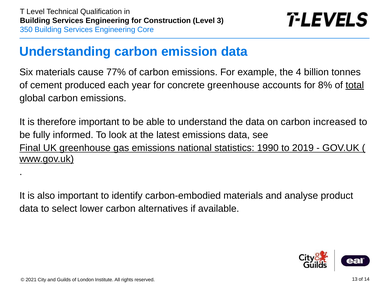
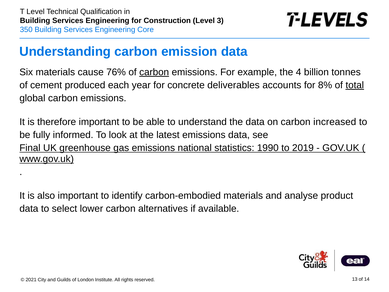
77%: 77% -> 76%
carbon at (154, 72) underline: none -> present
concrete greenhouse: greenhouse -> deliverables
